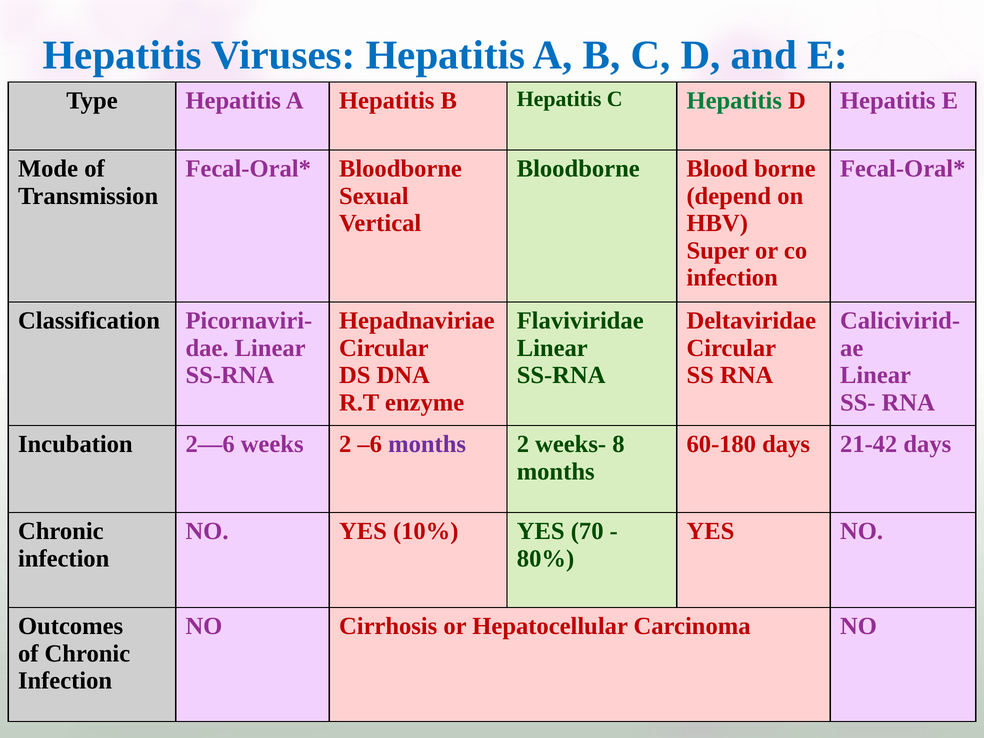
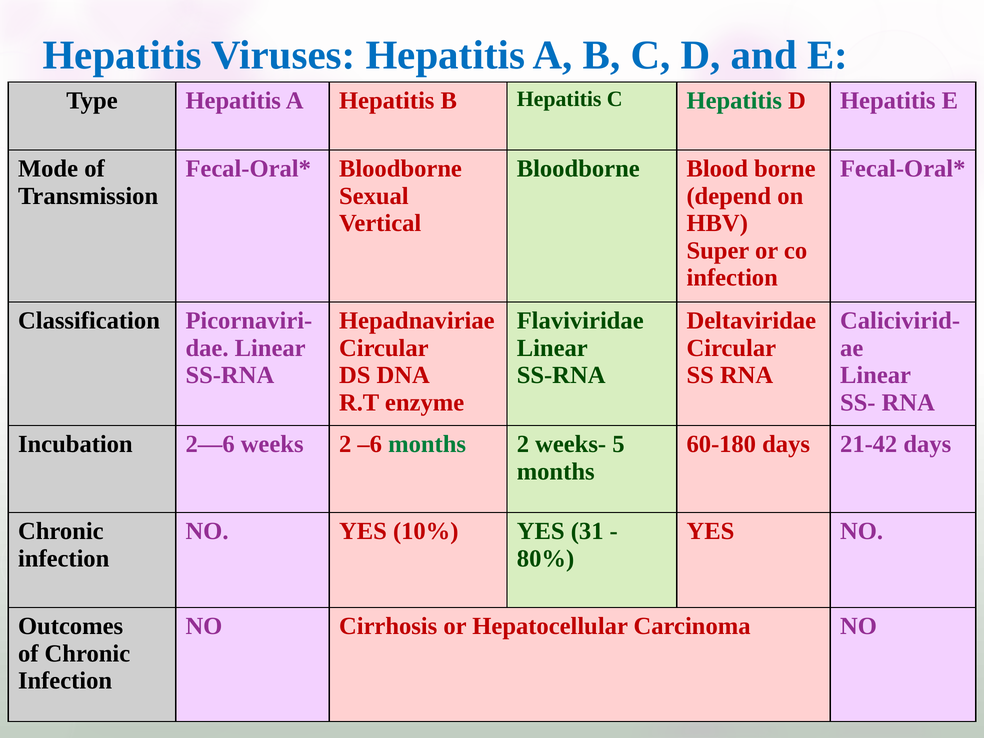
months at (427, 444) colour: purple -> green
8: 8 -> 5
70: 70 -> 31
